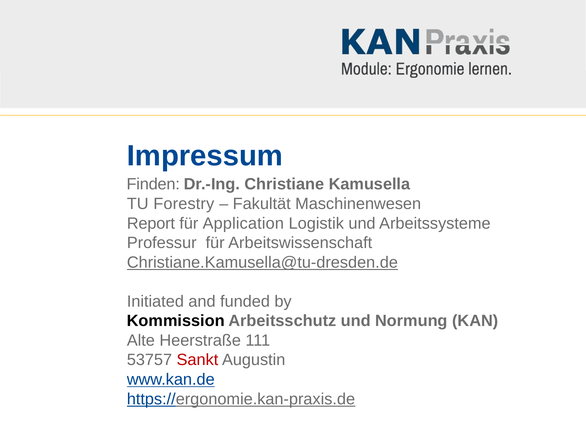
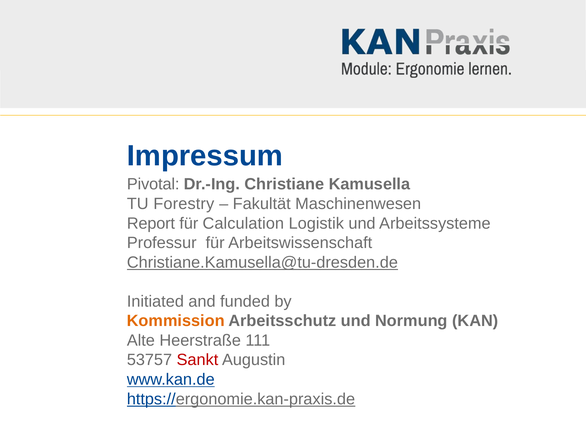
Finden: Finden -> Pivotal
Application: Application -> Calculation
Kommission colour: black -> orange
